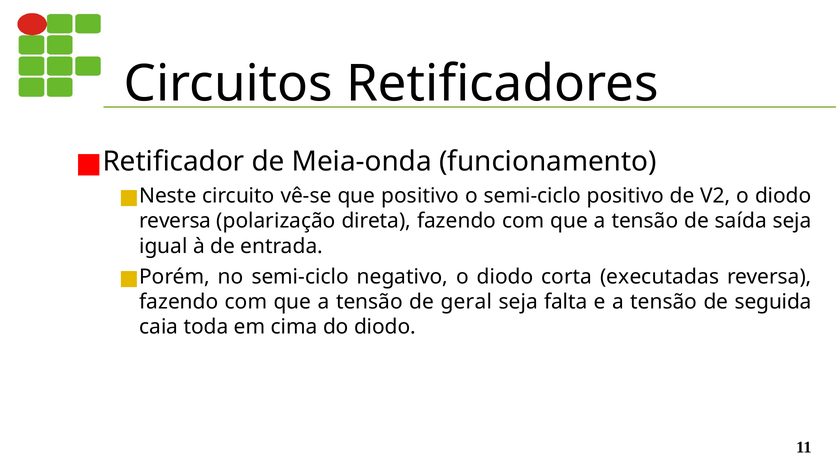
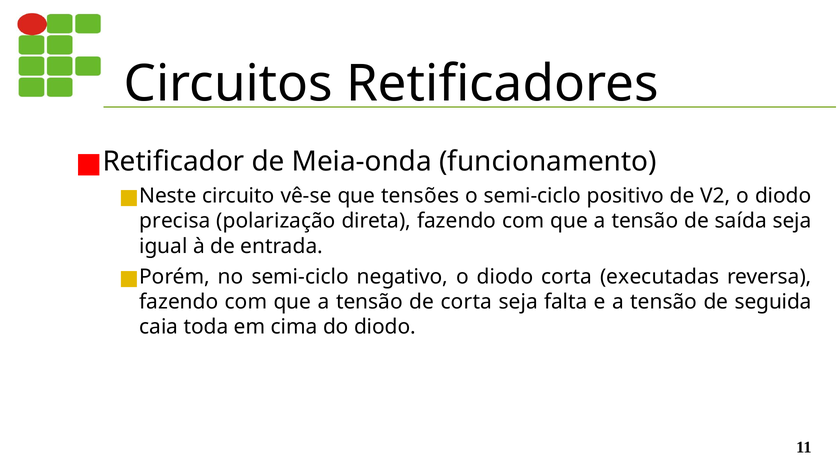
que positivo: positivo -> tensões
reversa at (175, 221): reversa -> precisa
de geral: geral -> corta
